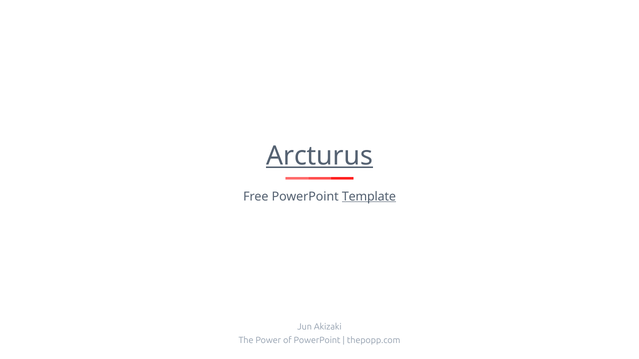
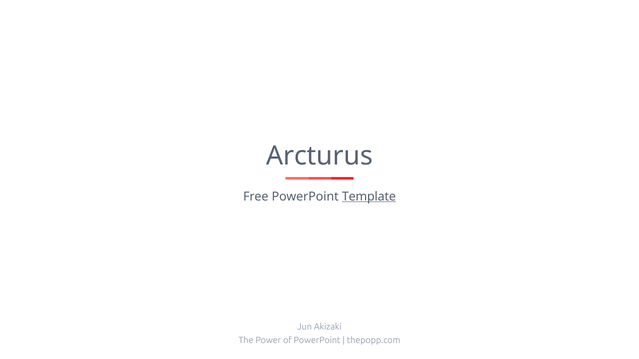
Arcturus underline: present -> none
